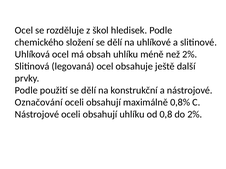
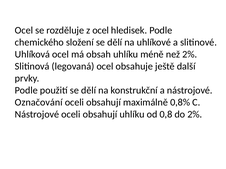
z škol: škol -> ocel
